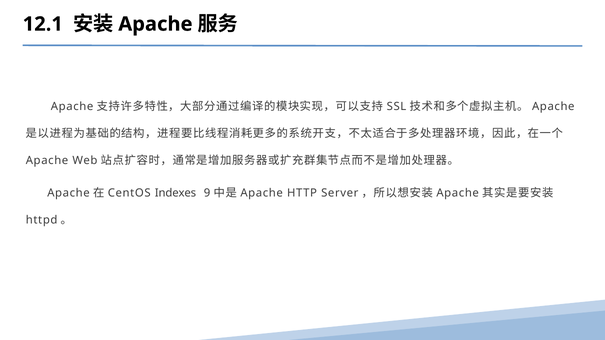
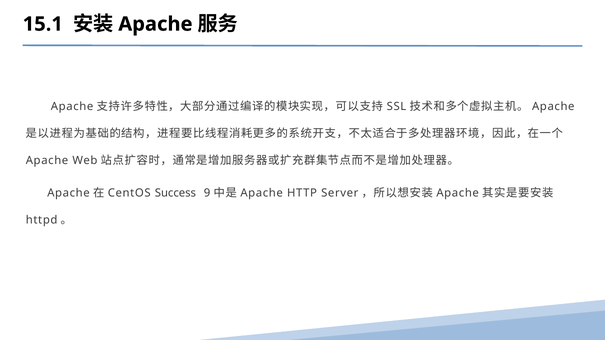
12.1: 12.1 -> 15.1
Indexes: Indexes -> Success
